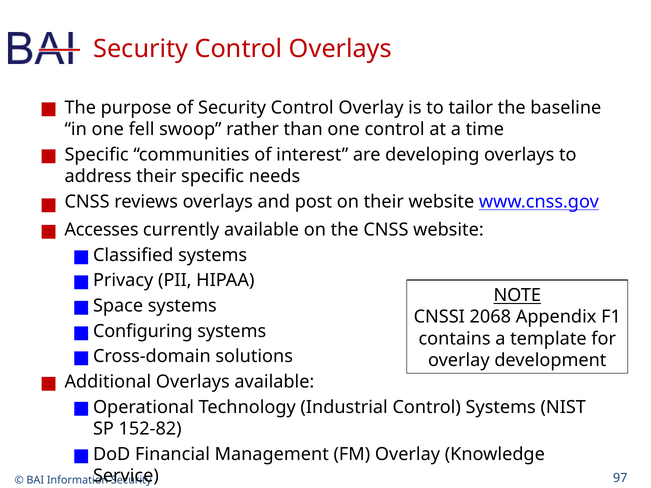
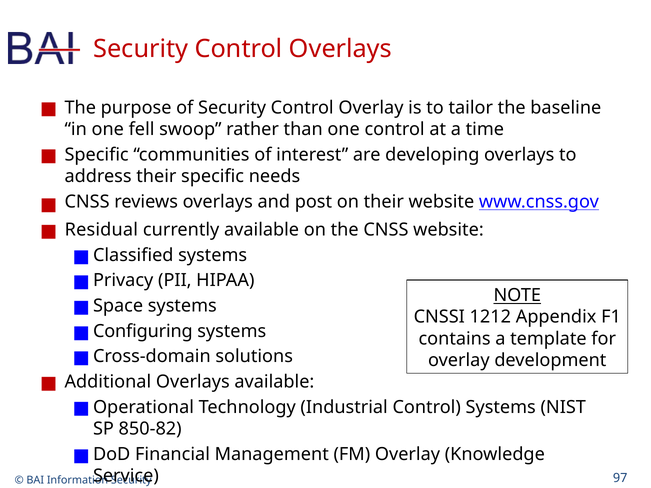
Accesses: Accesses -> Residual
2068: 2068 -> 1212
152-82: 152-82 -> 850-82
